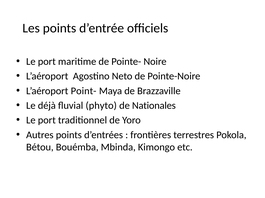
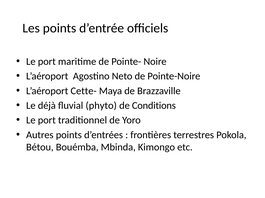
Point-: Point- -> Cette-
Nationales: Nationales -> Conditions
